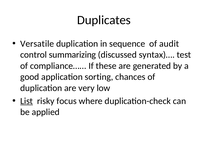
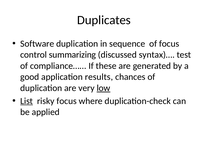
Versatile: Versatile -> Software
of audit: audit -> focus
sorting: sorting -> results
low underline: none -> present
